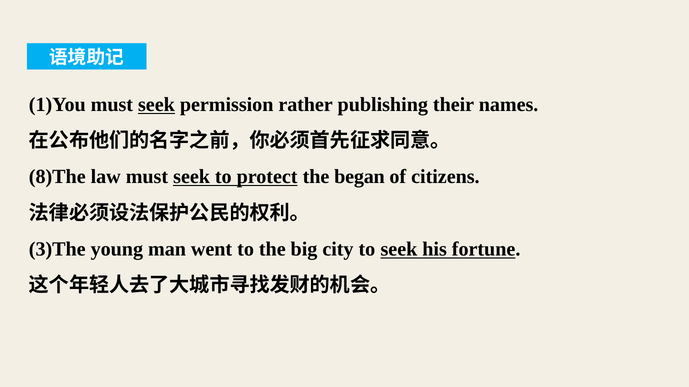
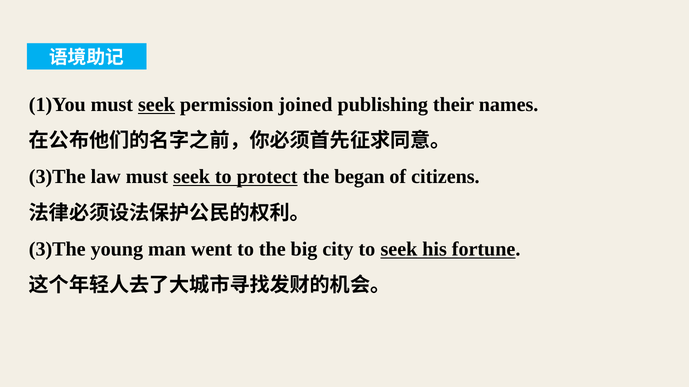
rather: rather -> joined
8)The at (57, 177): 8)The -> 3)The
